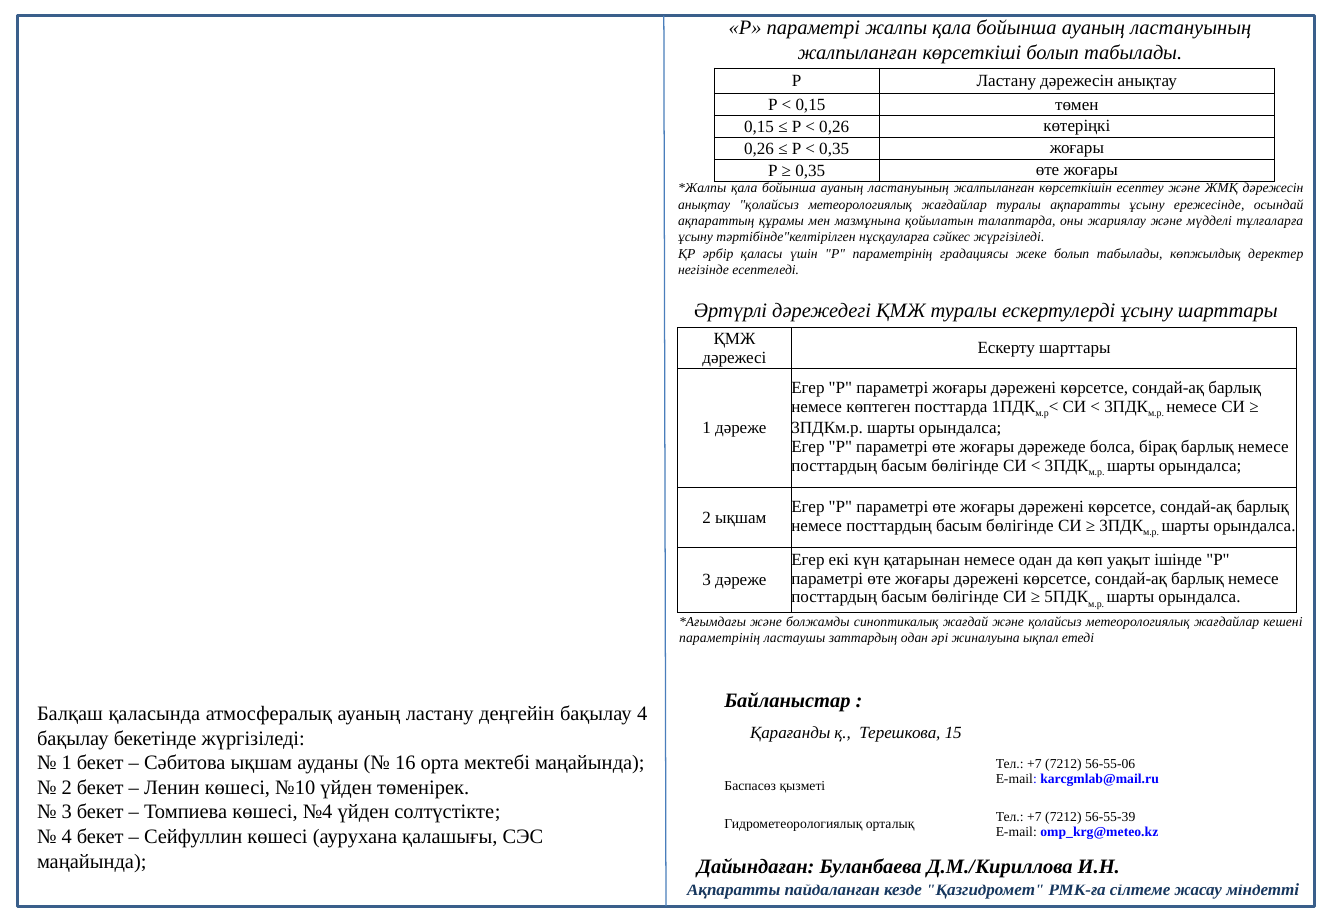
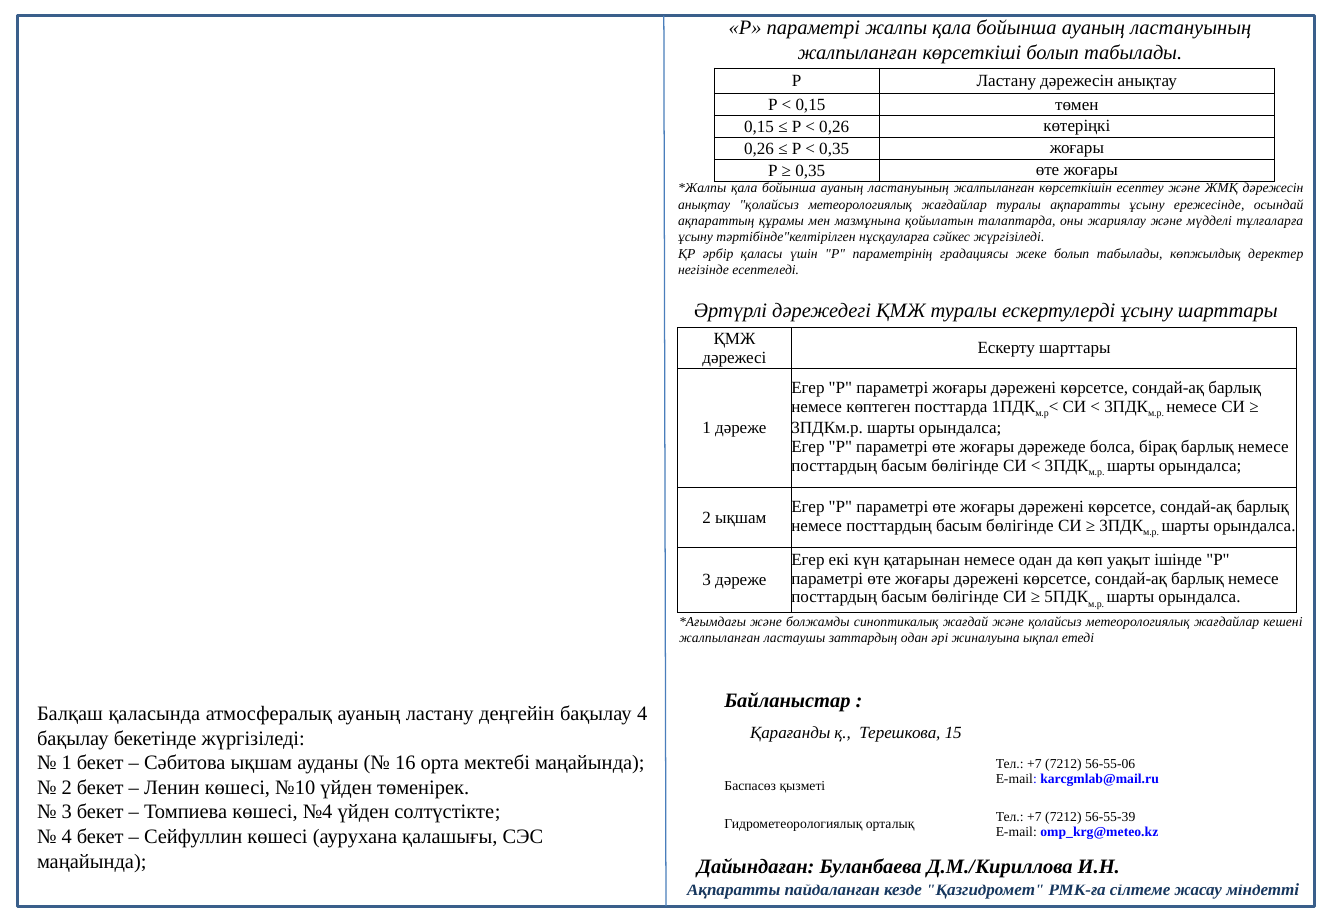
параметрінің at (720, 638): параметрінің -> жалпыланған
